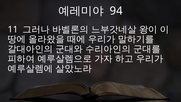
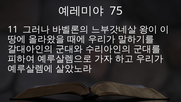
94: 94 -> 75
